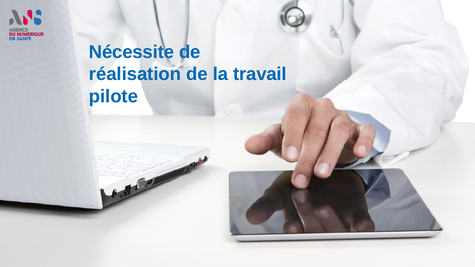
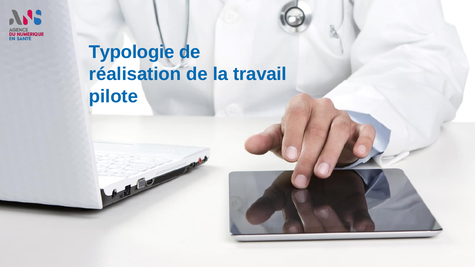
Nécessite: Nécessite -> Typologie
